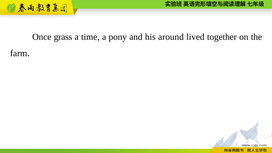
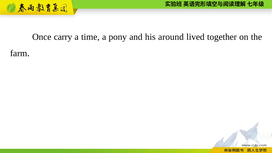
grass: grass -> carry
